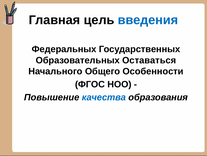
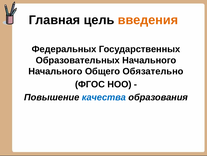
введения colour: blue -> orange
Образовательных Оставаться: Оставаться -> Начального
Особенности: Особенности -> Обязательно
